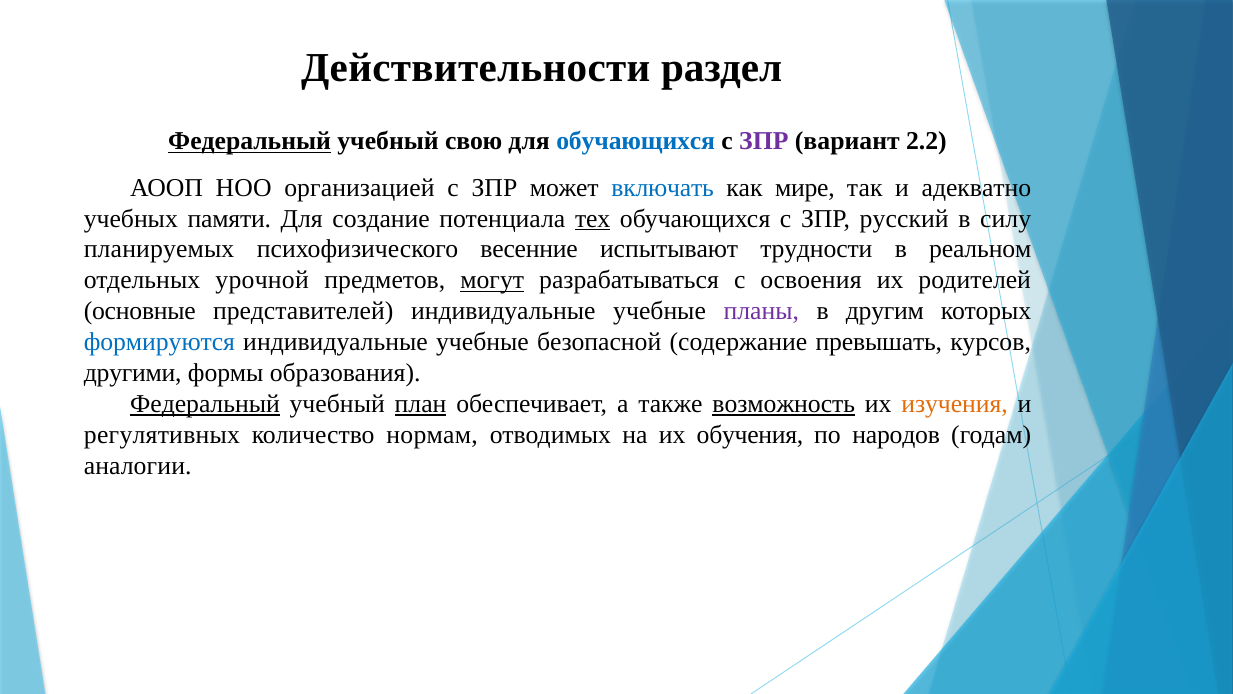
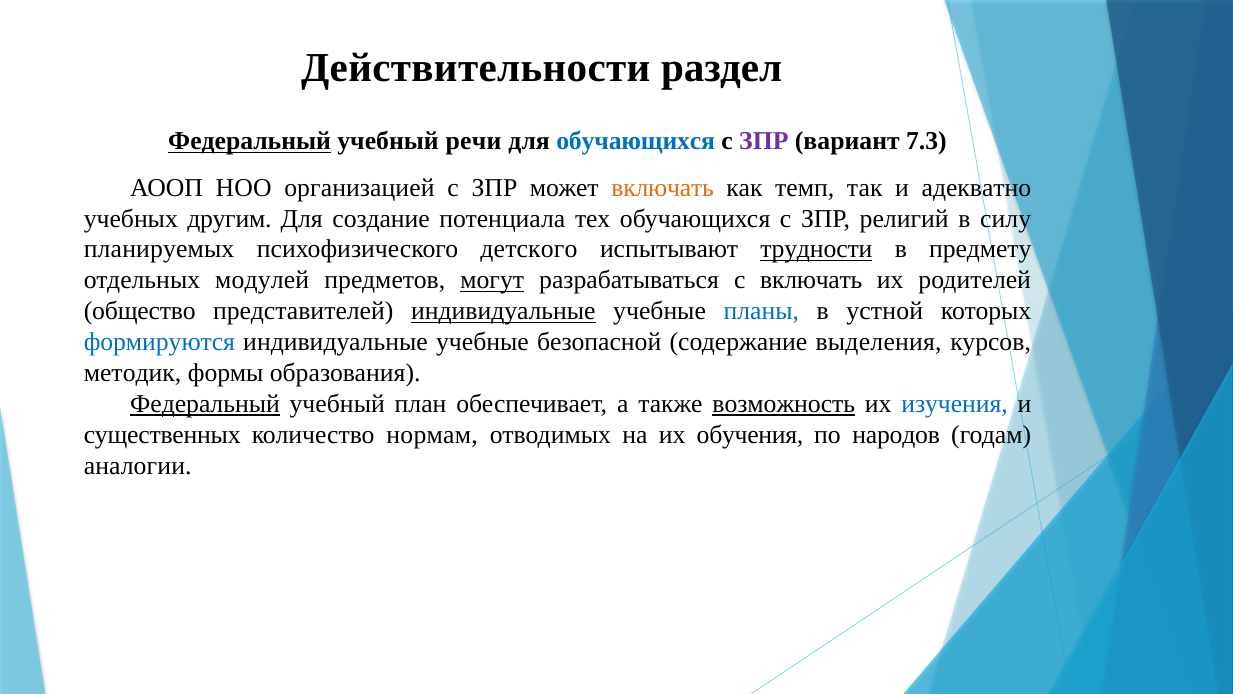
свою: свою -> речи
2.2: 2.2 -> 7.3
включать at (663, 188) colour: blue -> orange
мире: мире -> темп
памяти: памяти -> другим
тех underline: present -> none
русский: русский -> религий
весенние: весенние -> детского
трудности underline: none -> present
реальном: реальном -> предмету
урочной: урочной -> модулей
с освоения: освоения -> включать
основные: основные -> общество
индивидуальные at (503, 311) underline: none -> present
планы colour: purple -> blue
другим: другим -> устной
превышать: превышать -> выделения
другими: другими -> методик
план underline: present -> none
изучения colour: orange -> blue
регулятивных: регулятивных -> существенных
